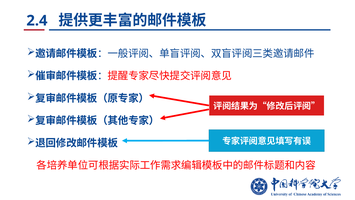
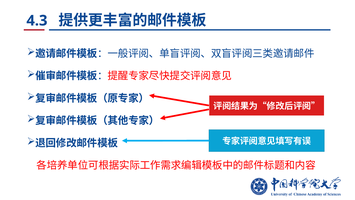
2.4: 2.4 -> 4.3
